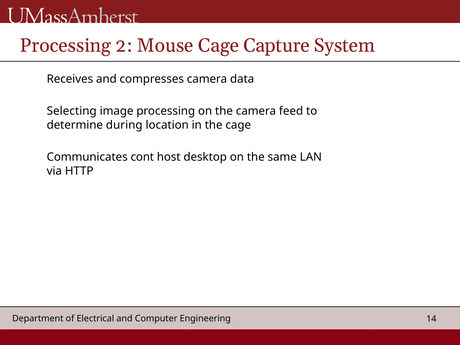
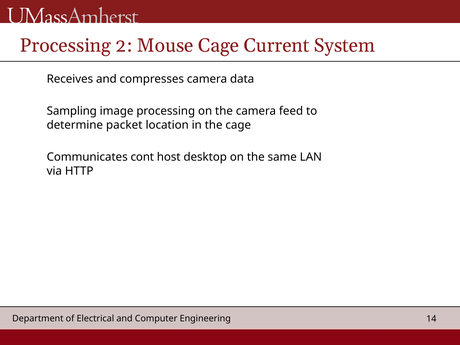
Capture: Capture -> Current
Selecting: Selecting -> Sampling
during: during -> packet
